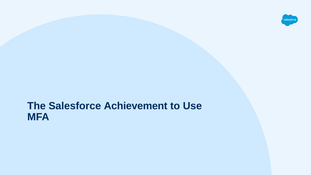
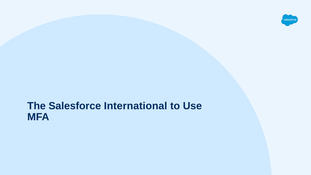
Achievement: Achievement -> International
